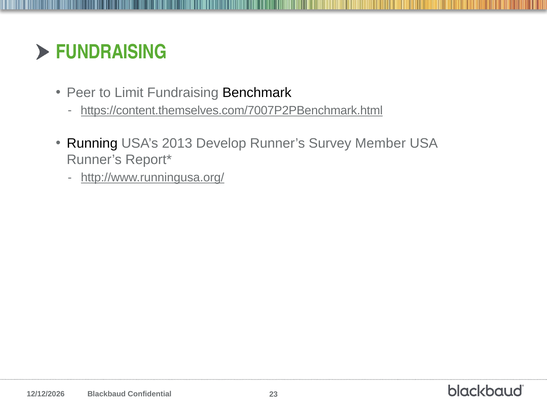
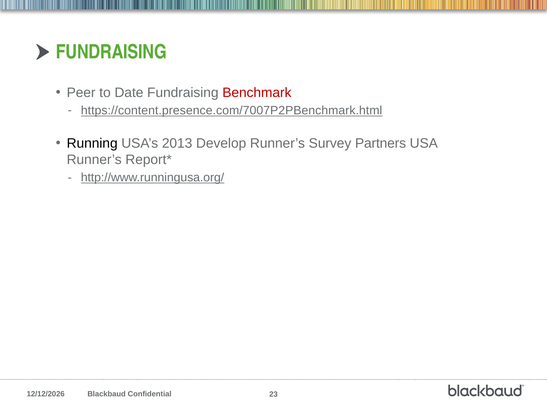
Limit: Limit -> Date
Benchmark colour: black -> red
https://content.themselves.com/7007P2PBenchmark.html: https://content.themselves.com/7007P2PBenchmark.html -> https://content.presence.com/7007P2PBenchmark.html
Member: Member -> Partners
